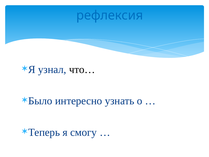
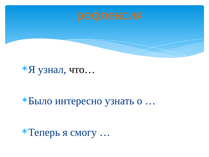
рефлексия colour: blue -> orange
